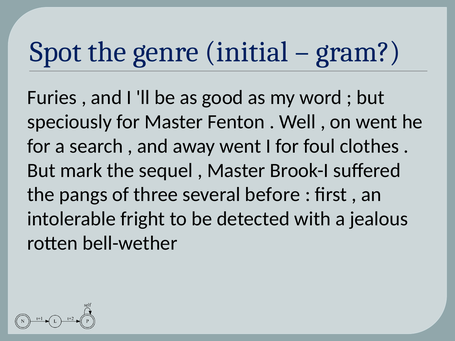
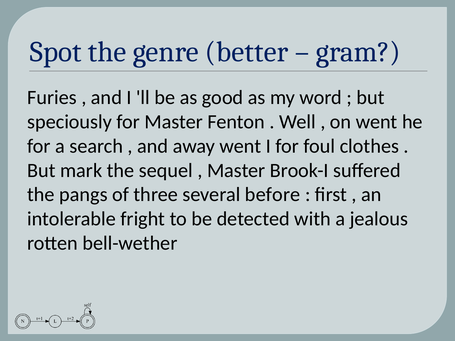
initial: initial -> better
